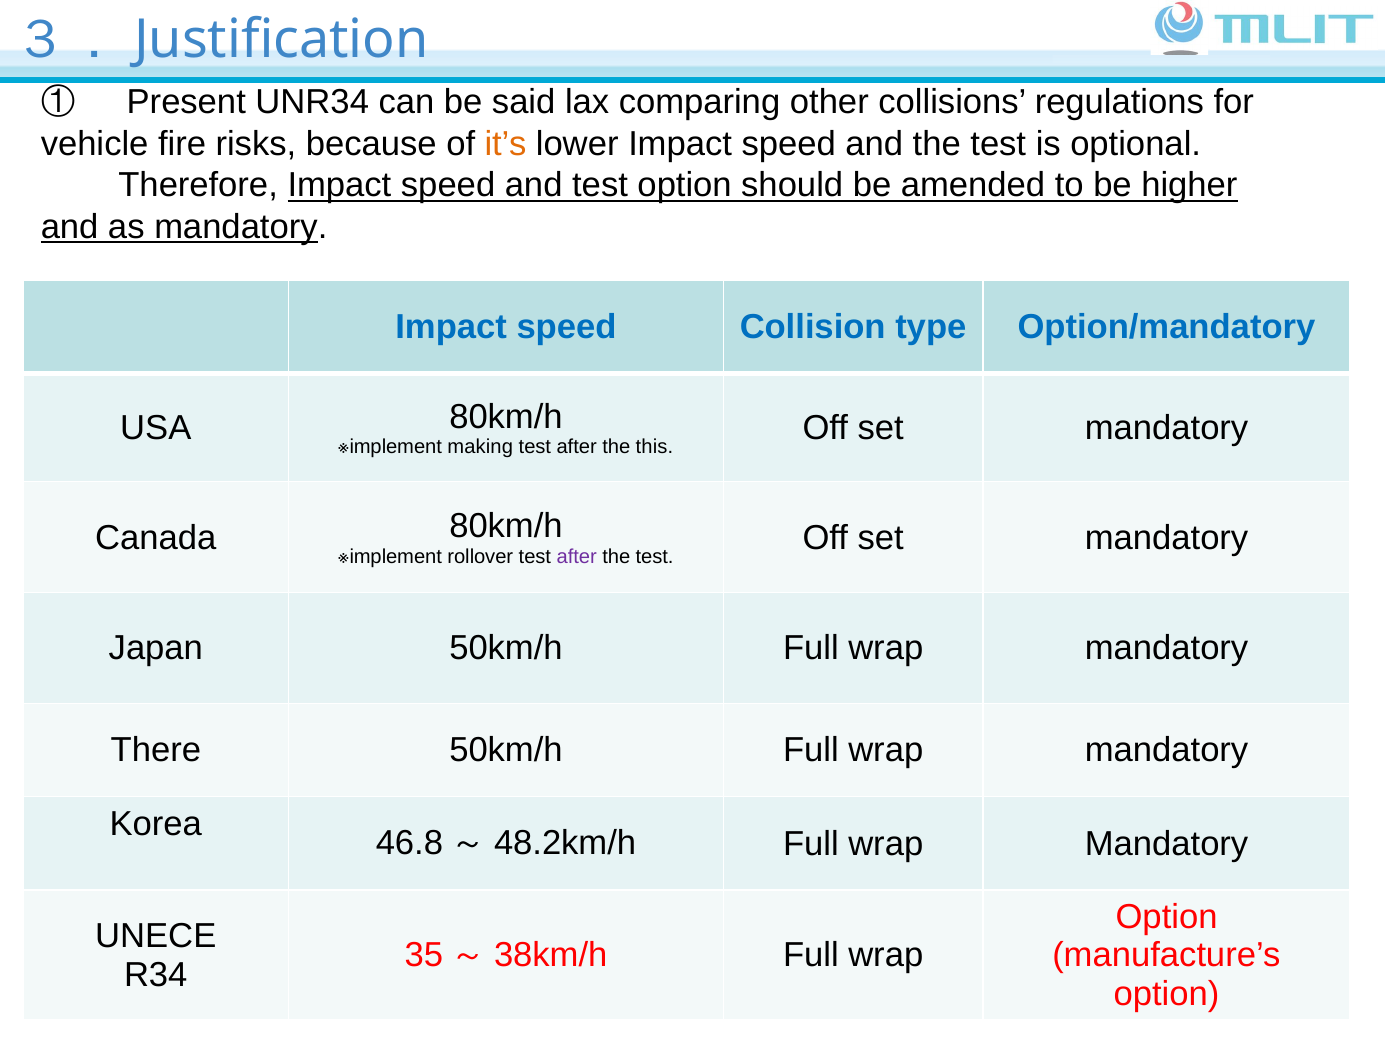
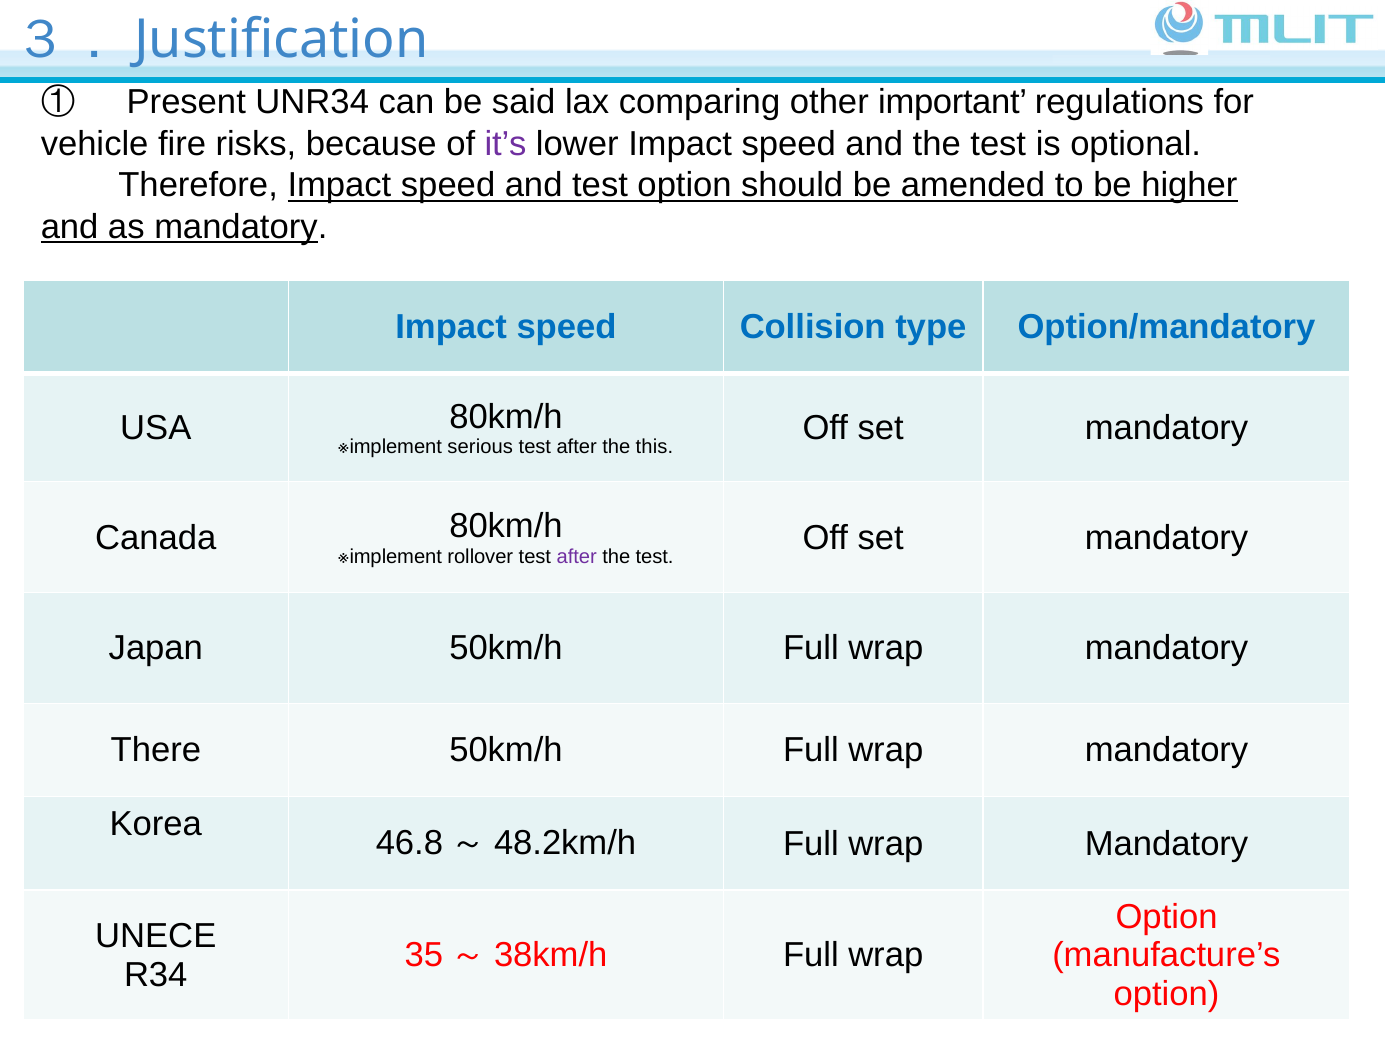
collisions: collisions -> important
it’s colour: orange -> purple
making: making -> serious
